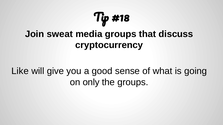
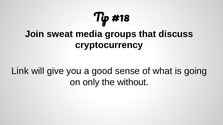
Like: Like -> Link
the groups: groups -> without
